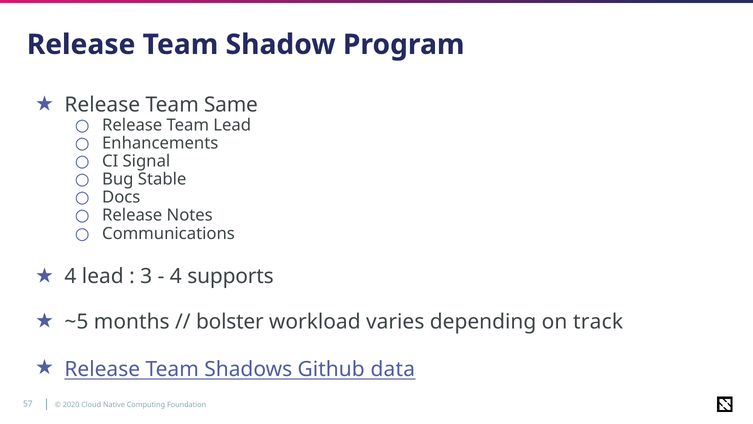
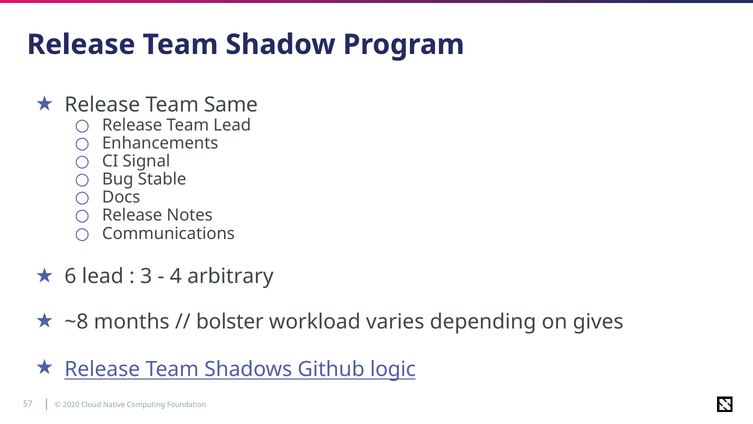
4 at (70, 276): 4 -> 6
supports: supports -> arbitrary
~5: ~5 -> ~8
track: track -> gives
data: data -> logic
